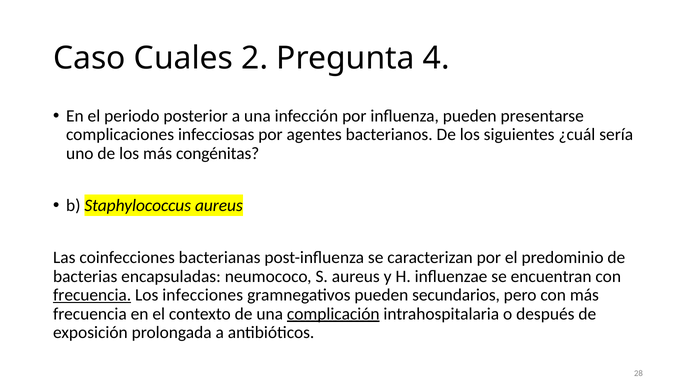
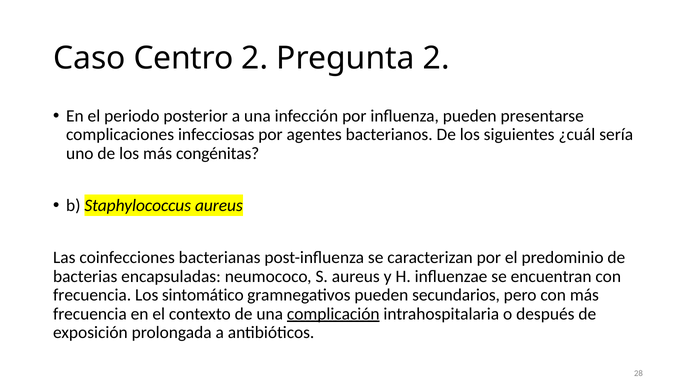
Cuales: Cuales -> Centro
Pregunta 4: 4 -> 2
frecuencia at (92, 295) underline: present -> none
infecciones: infecciones -> sintomático
